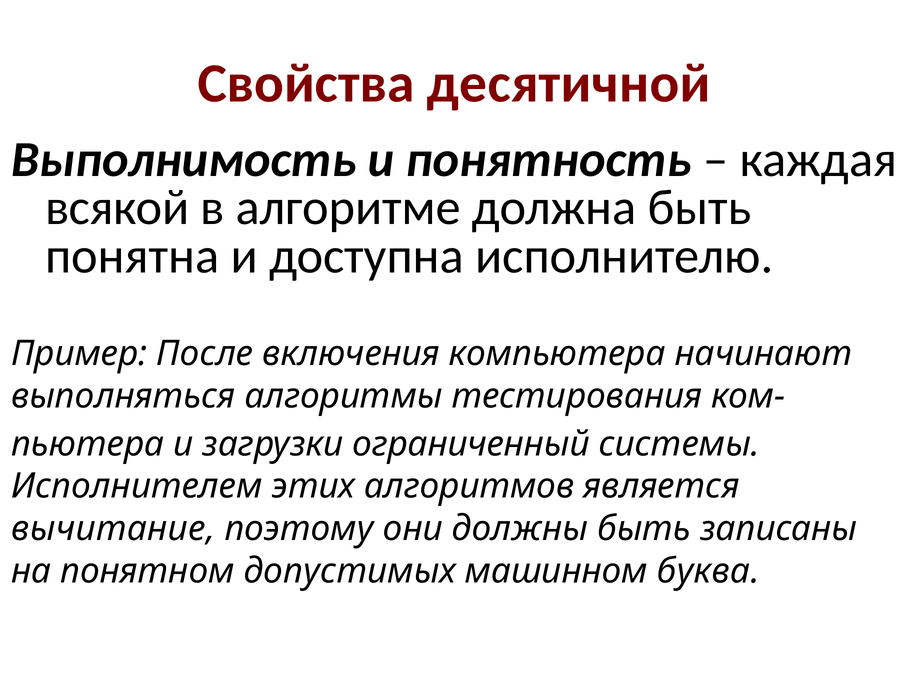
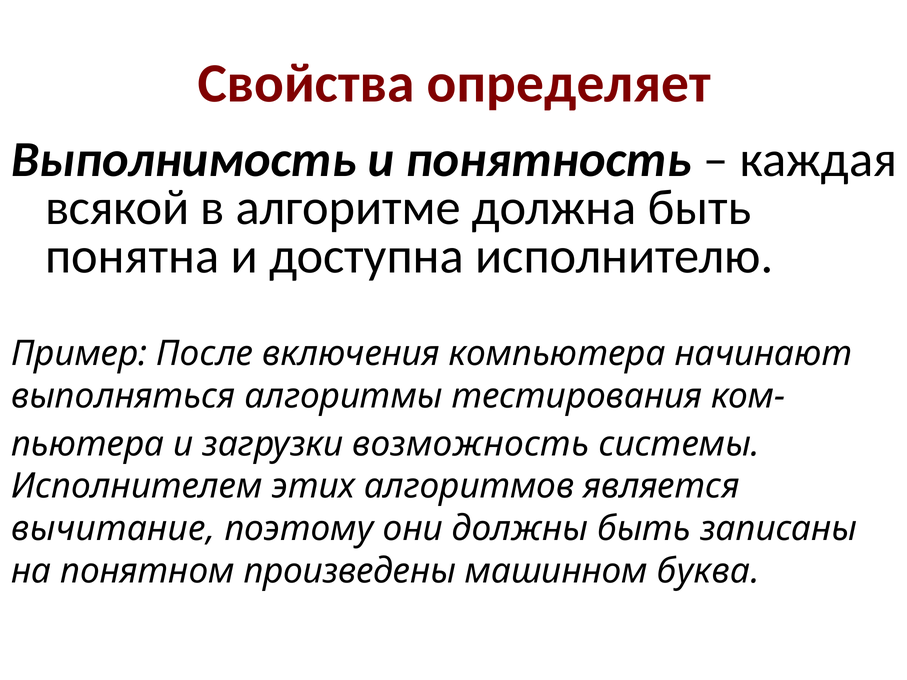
десятичной: десятичной -> определяет
ограниченный: ограниченный -> возможность
допустимых: допустимых -> произведены
